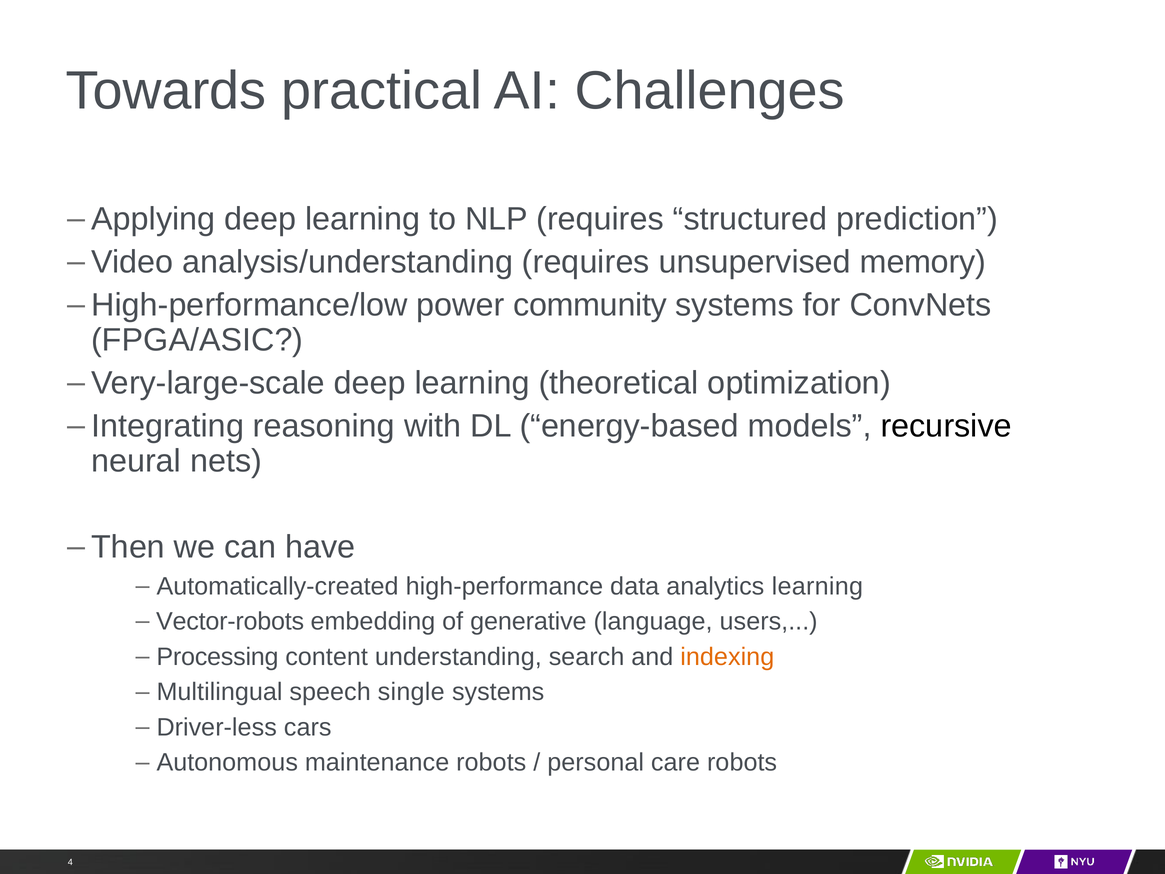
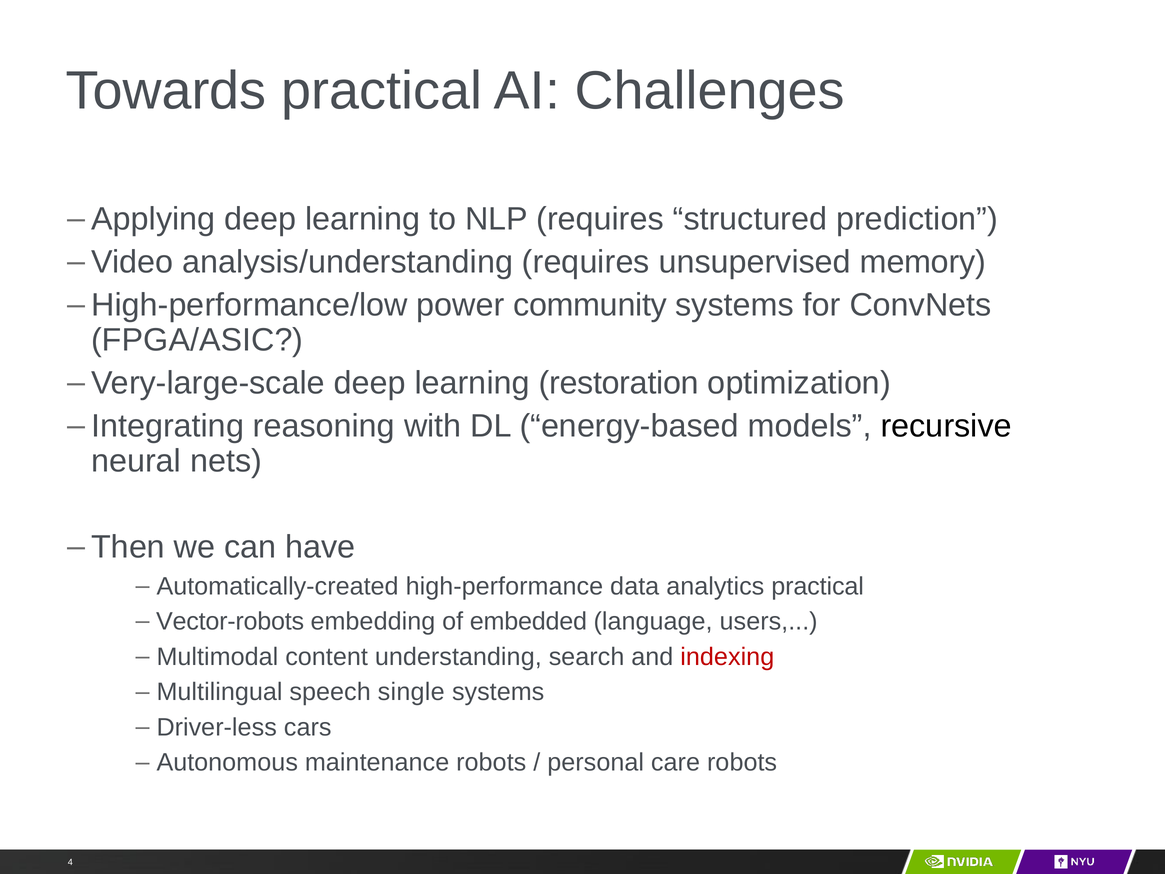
theoretical: theoretical -> restoration
analytics learning: learning -> practical
generative: generative -> embedded
Processing: Processing -> Multimodal
indexing colour: orange -> red
